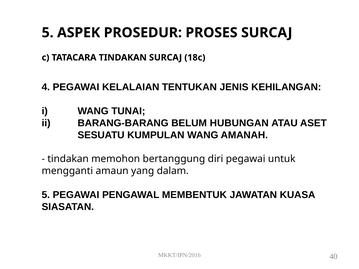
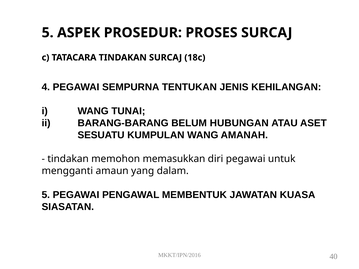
KELALAIAN: KELALAIAN -> SEMPURNA
bertanggung: bertanggung -> memasukkan
